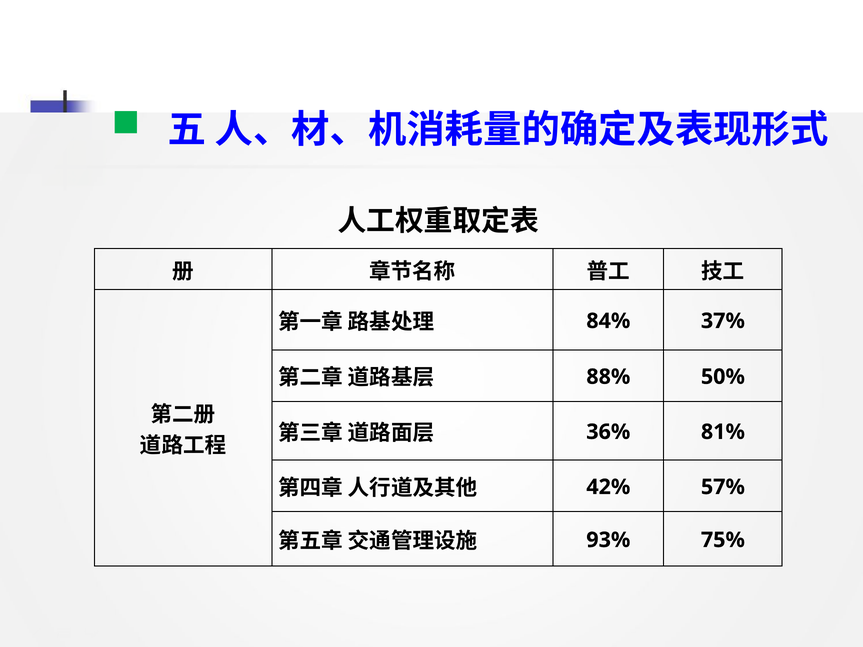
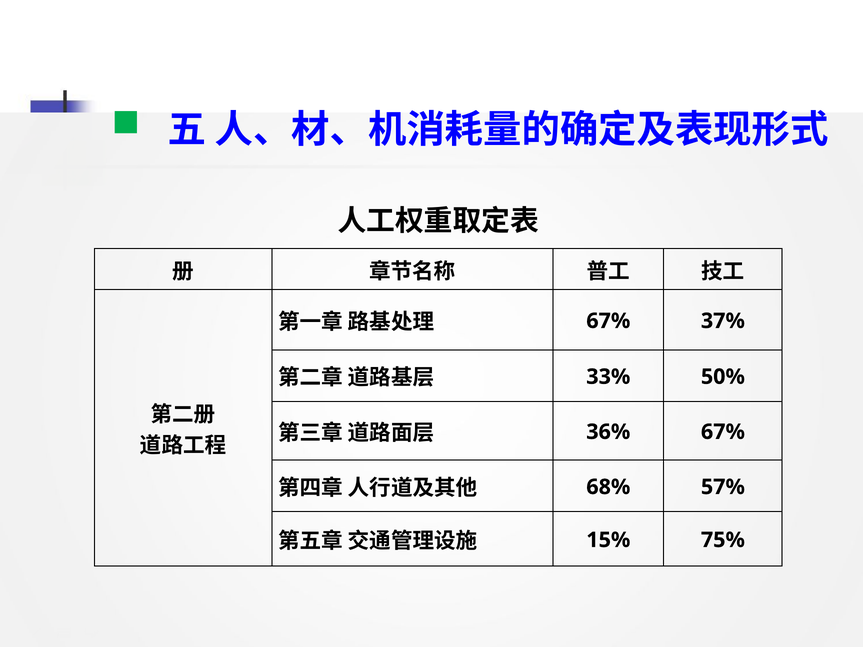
84% at (608, 321): 84% -> 67%
88%: 88% -> 33%
36% 81%: 81% -> 67%
42%: 42% -> 68%
93%: 93% -> 15%
